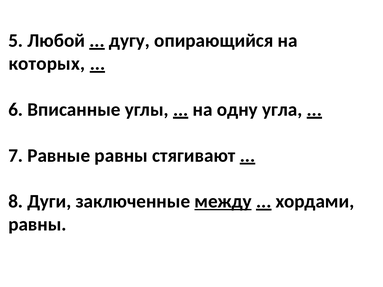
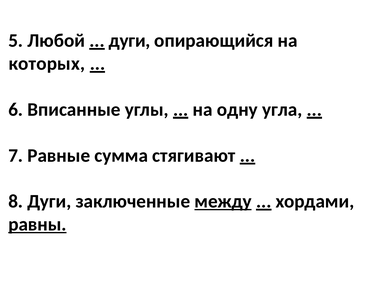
дугу at (129, 41): дугу -> дуги
Равные равны: равны -> сумма
равны at (37, 225) underline: none -> present
